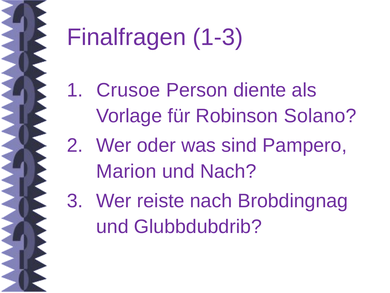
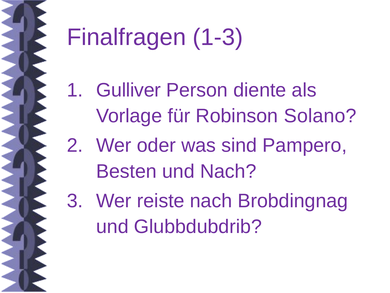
Crusoe: Crusoe -> Gulliver
Marion: Marion -> Besten
